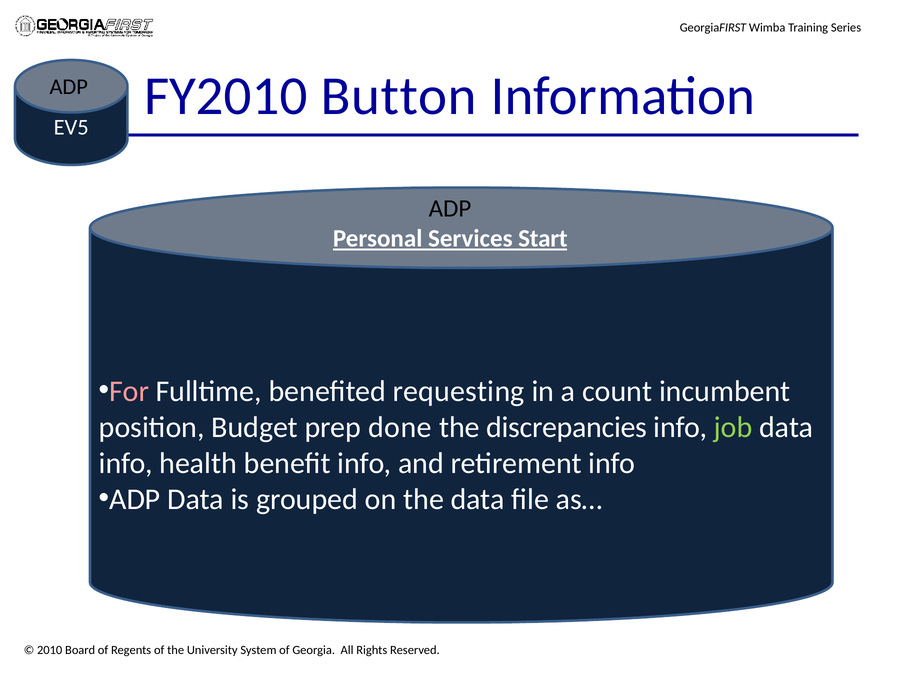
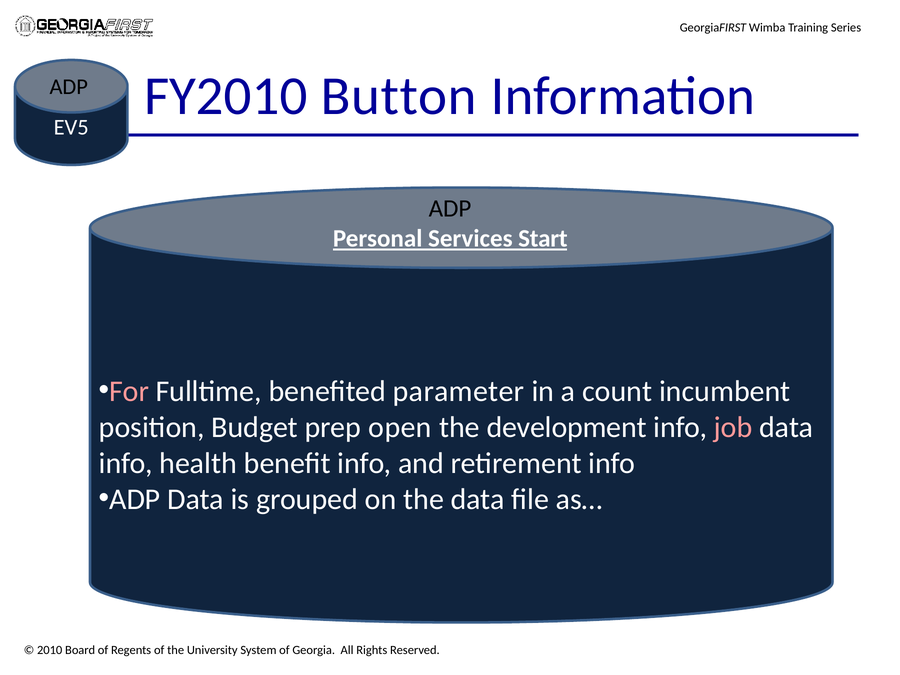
requesting: requesting -> parameter
done: done -> open
discrepancies: discrepancies -> development
job colour: light green -> pink
